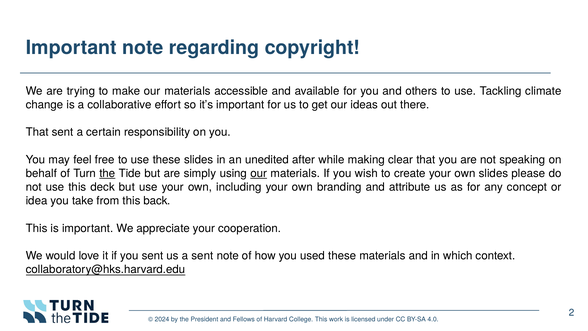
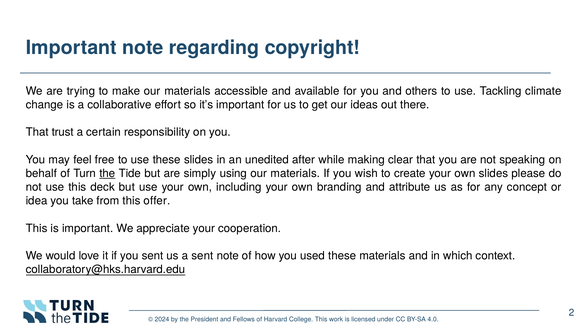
That sent: sent -> trust
our at (259, 173) underline: present -> none
back: back -> offer
